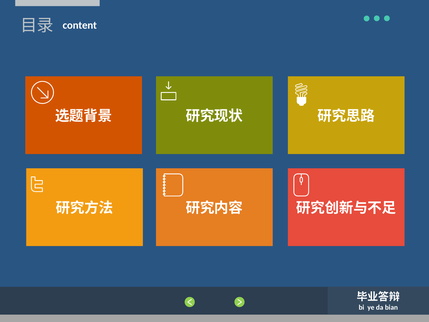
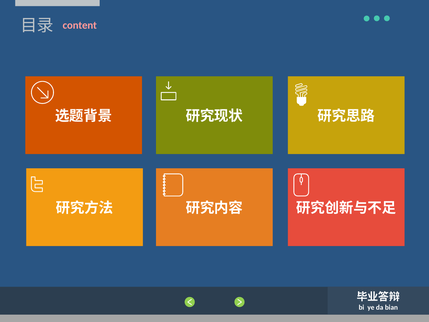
content colour: white -> pink
